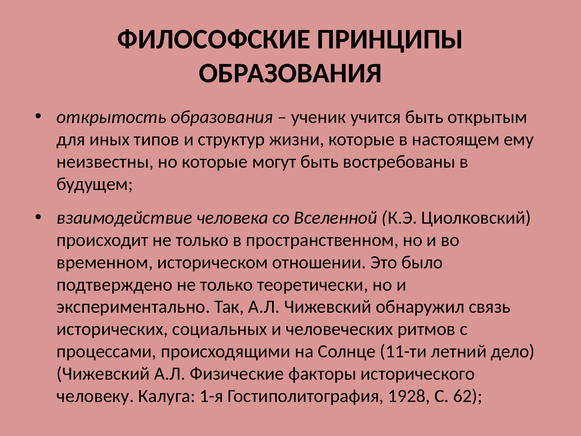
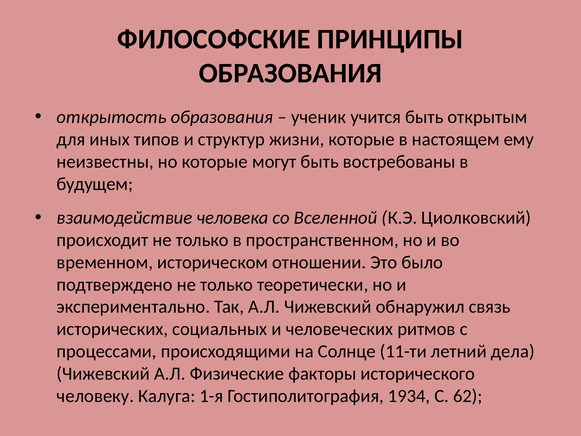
дело: дело -> дела
1928: 1928 -> 1934
